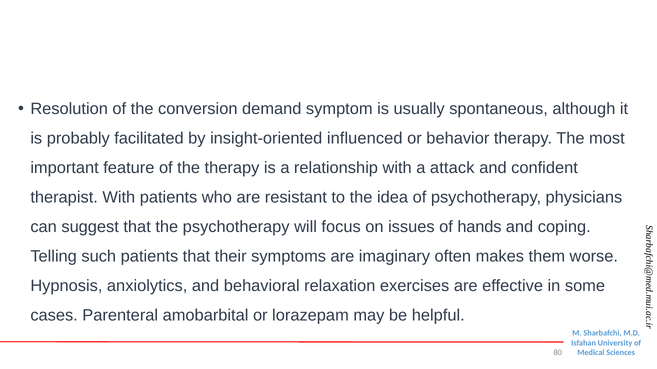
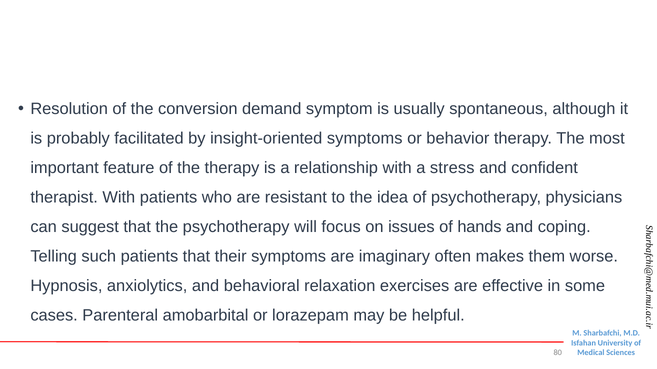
insight-oriented influenced: influenced -> symptoms
attack: attack -> stress
